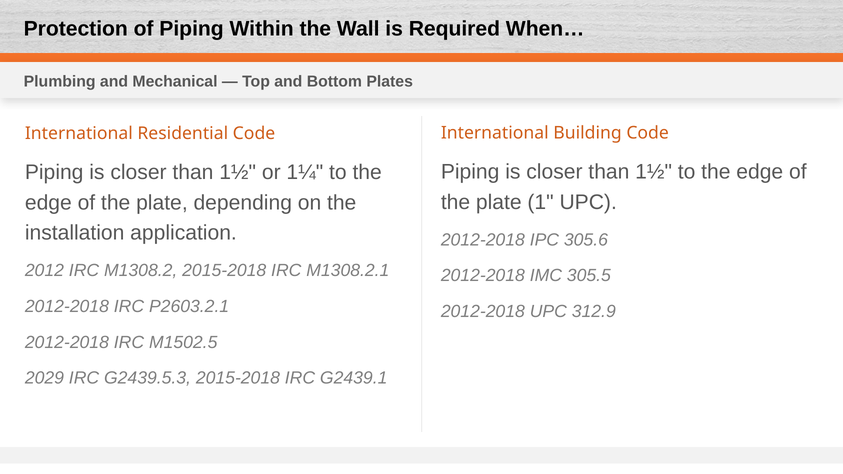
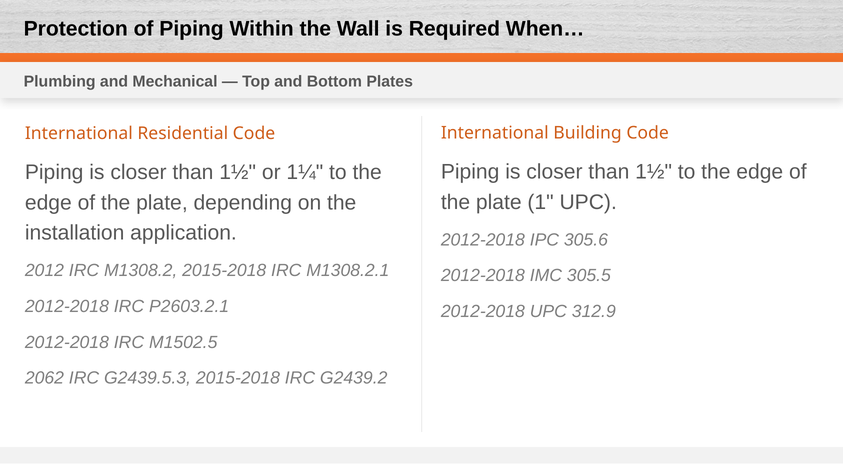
2029: 2029 -> 2062
G2439.1: G2439.1 -> G2439.2
